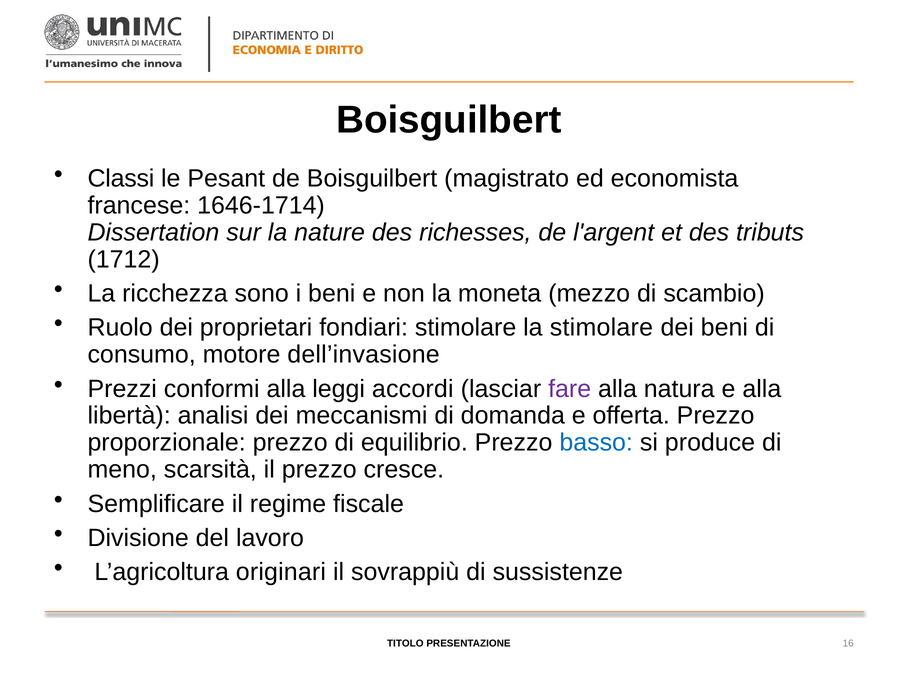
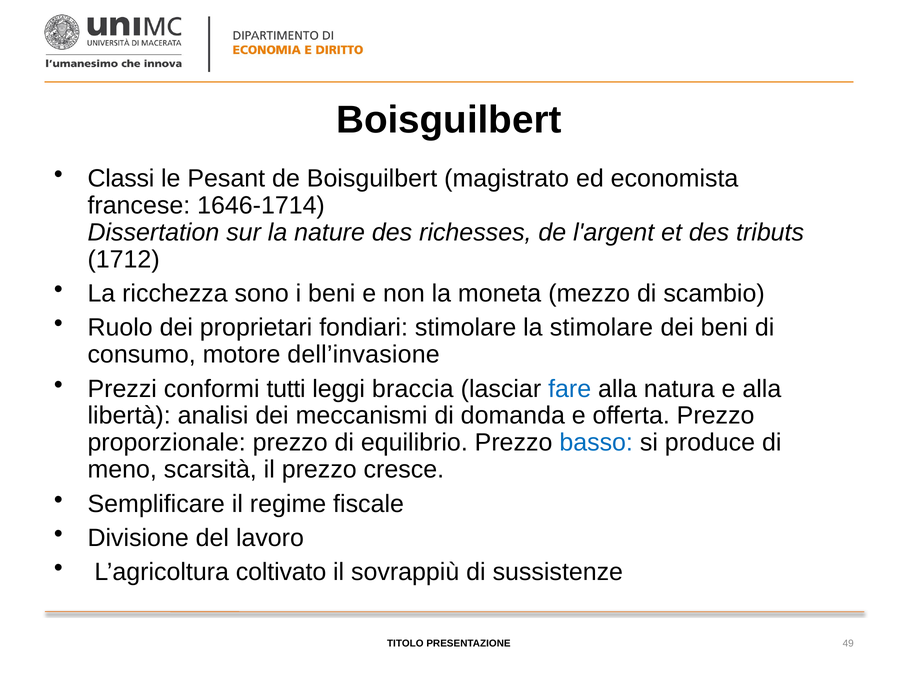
conformi alla: alla -> tutti
accordi: accordi -> braccia
fare colour: purple -> blue
originari: originari -> coltivato
16: 16 -> 49
